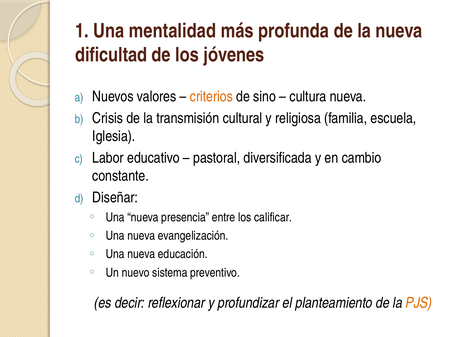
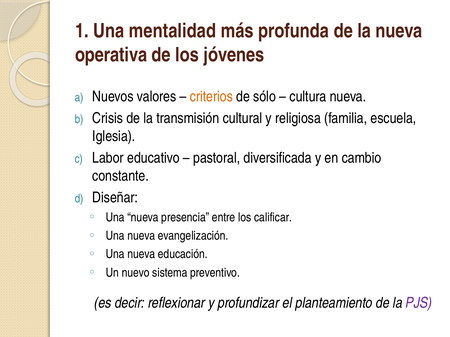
dificultad: dificultad -> operativa
sino: sino -> sólo
PJS colour: orange -> purple
